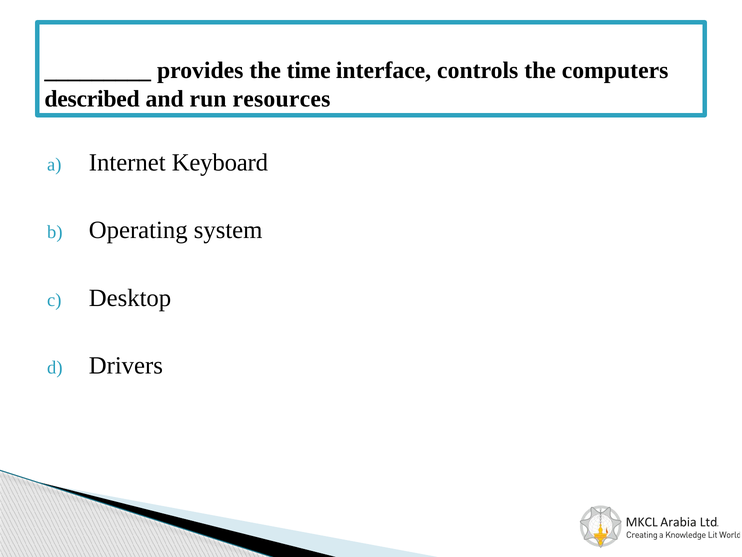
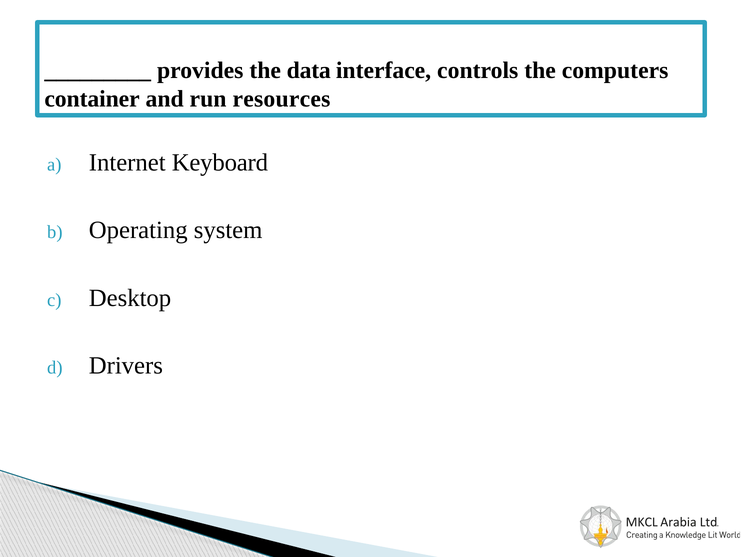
time: time -> data
described: described -> container
